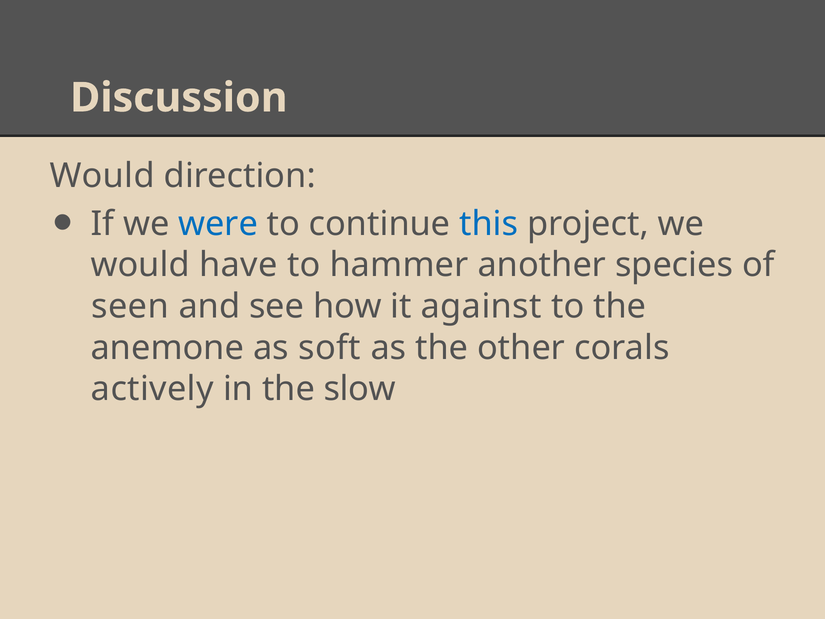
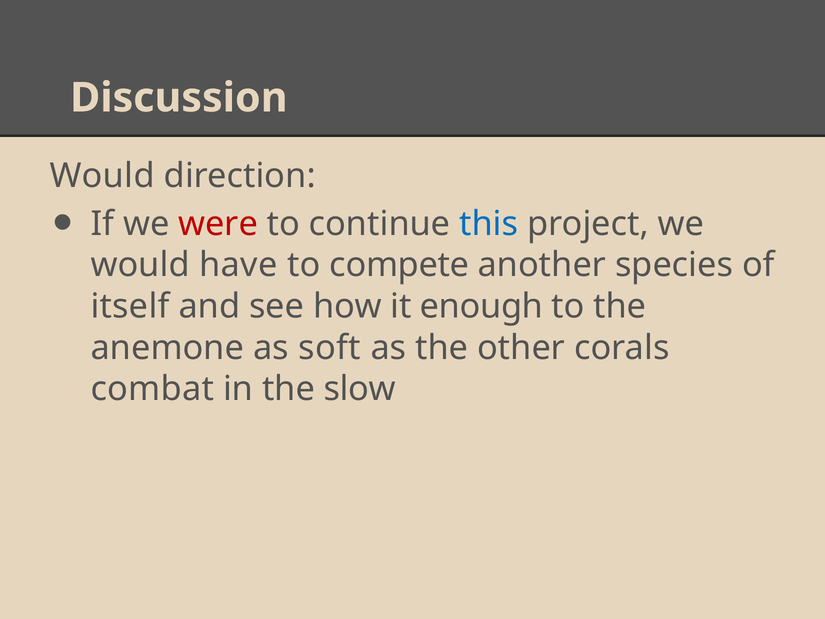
were colour: blue -> red
hammer: hammer -> compete
seen: seen -> itself
against: against -> enough
actively: actively -> combat
